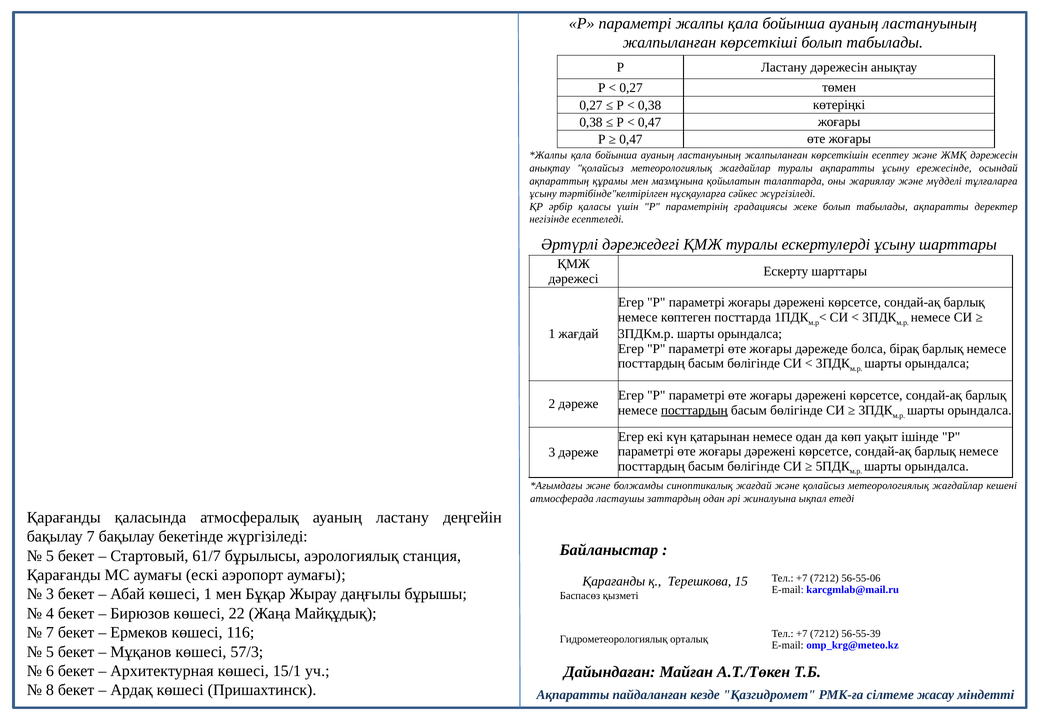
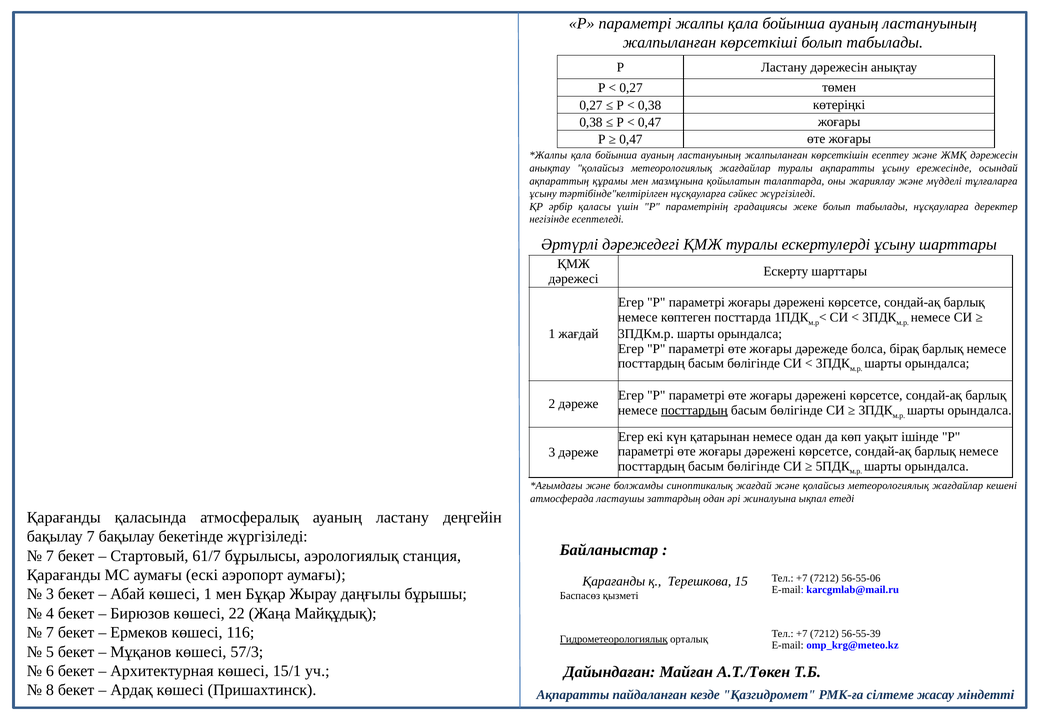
табылады ақпаратты: ақпаратты -> нұсқауларға
5 at (50, 556): 5 -> 7
Гидрометеорологиялық underline: none -> present
